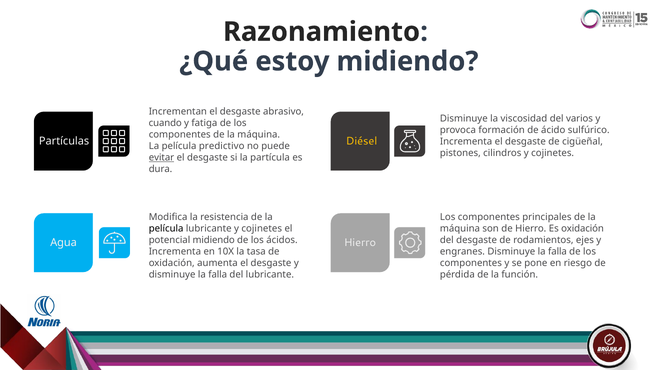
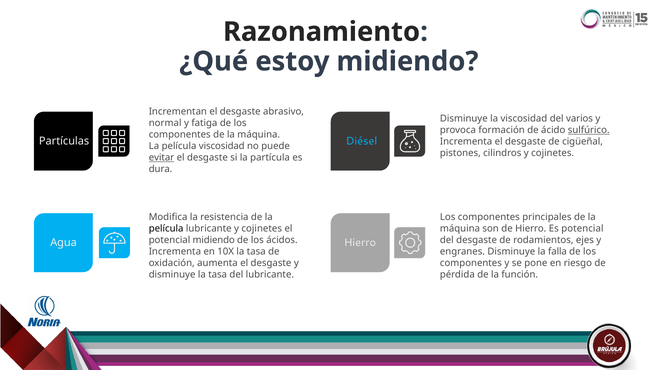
cuando: cuando -> normal
sulfúrico underline: none -> present
Diésel colour: yellow -> light blue
película predictivo: predictivo -> viscosidad
Es oxidación: oxidación -> potencial
falla at (218, 275): falla -> tasa
